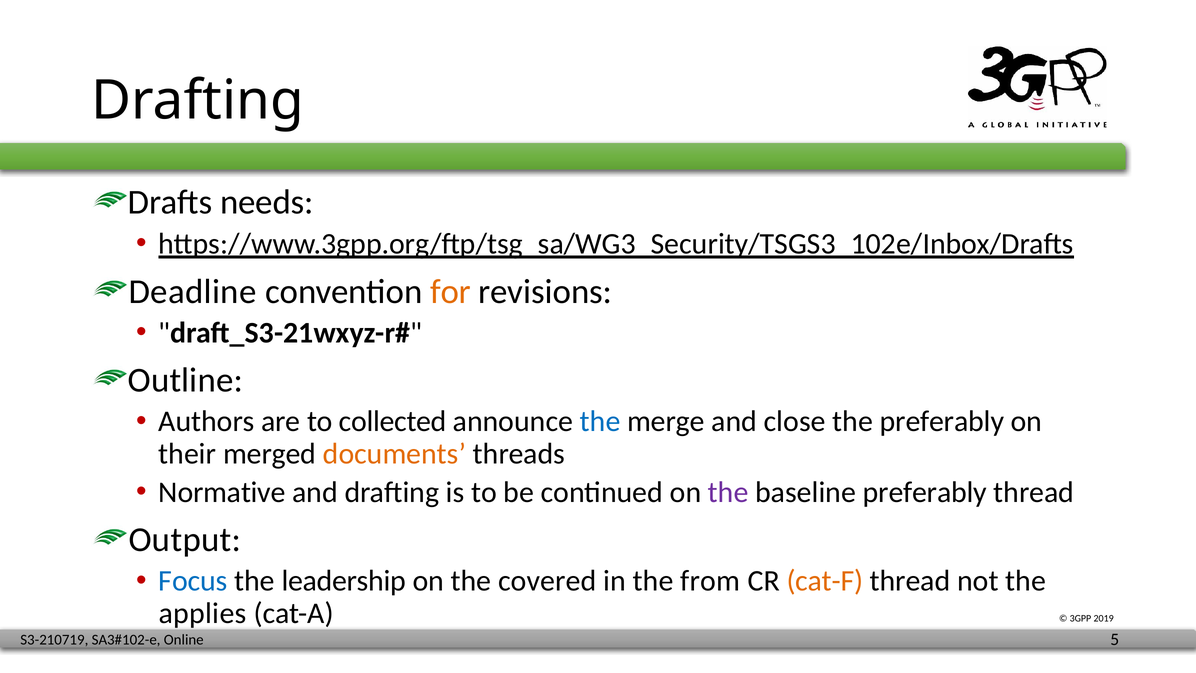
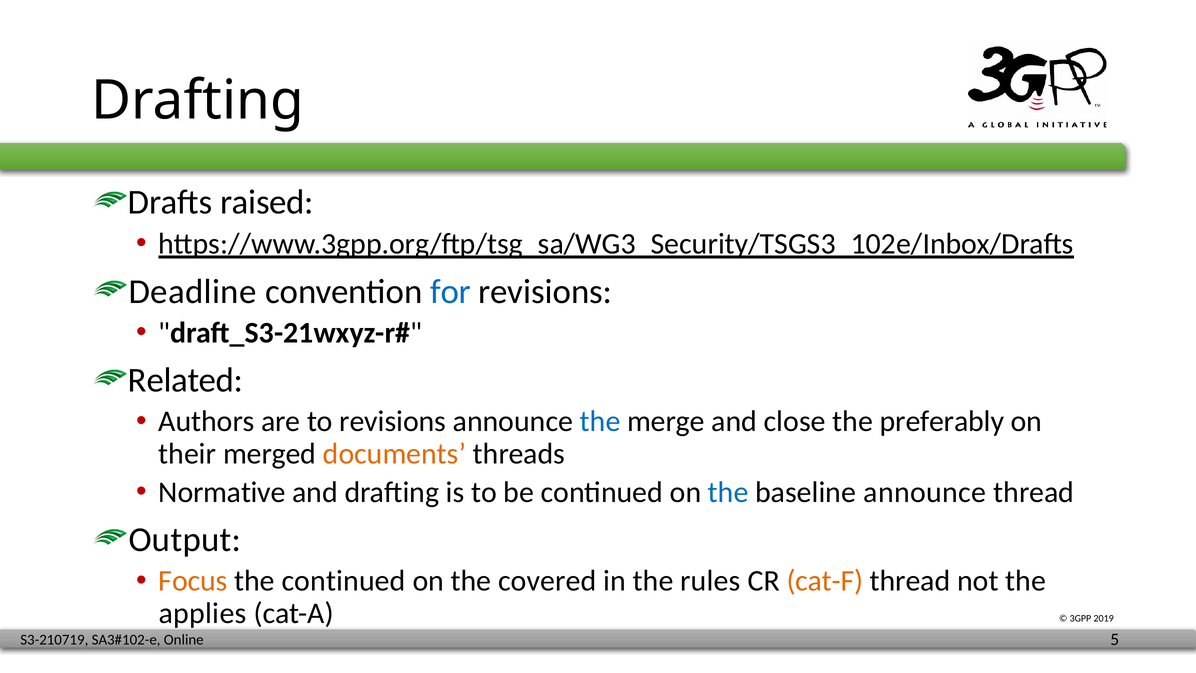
needs: needs -> raised
for colour: orange -> blue
Outline: Outline -> Related
to collected: collected -> revisions
the at (728, 492) colour: purple -> blue
baseline preferably: preferably -> announce
Focus colour: blue -> orange
the leadership: leadership -> continued
from: from -> rules
